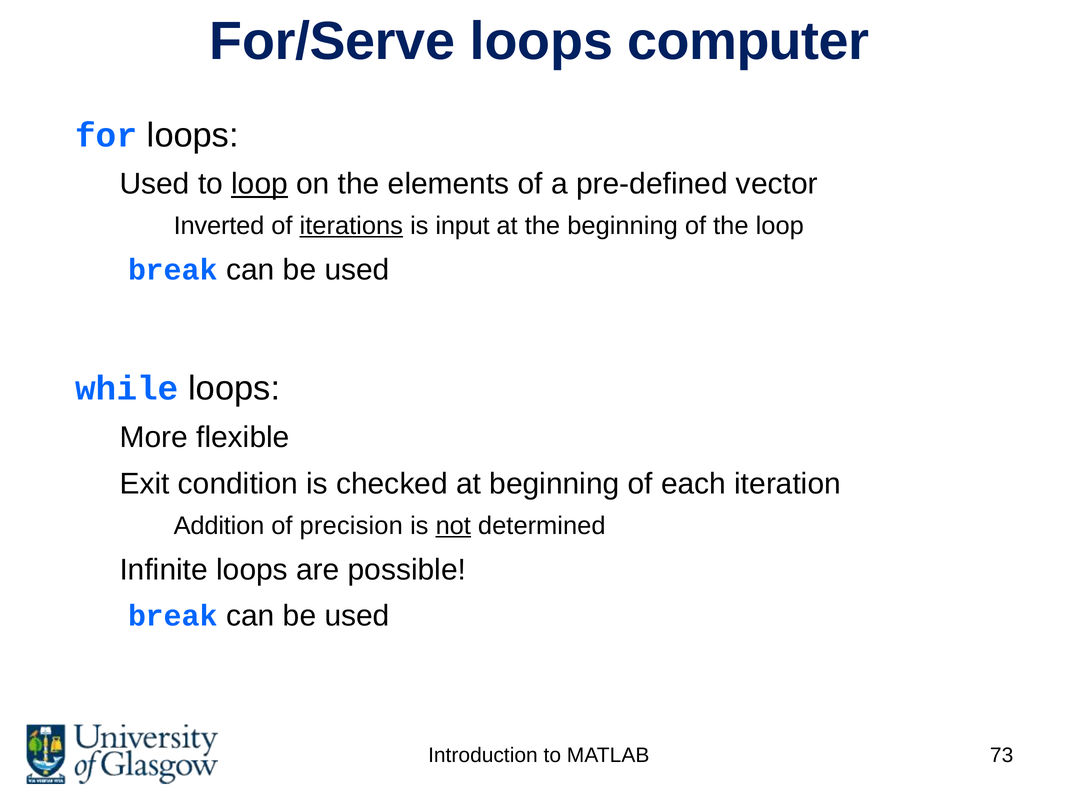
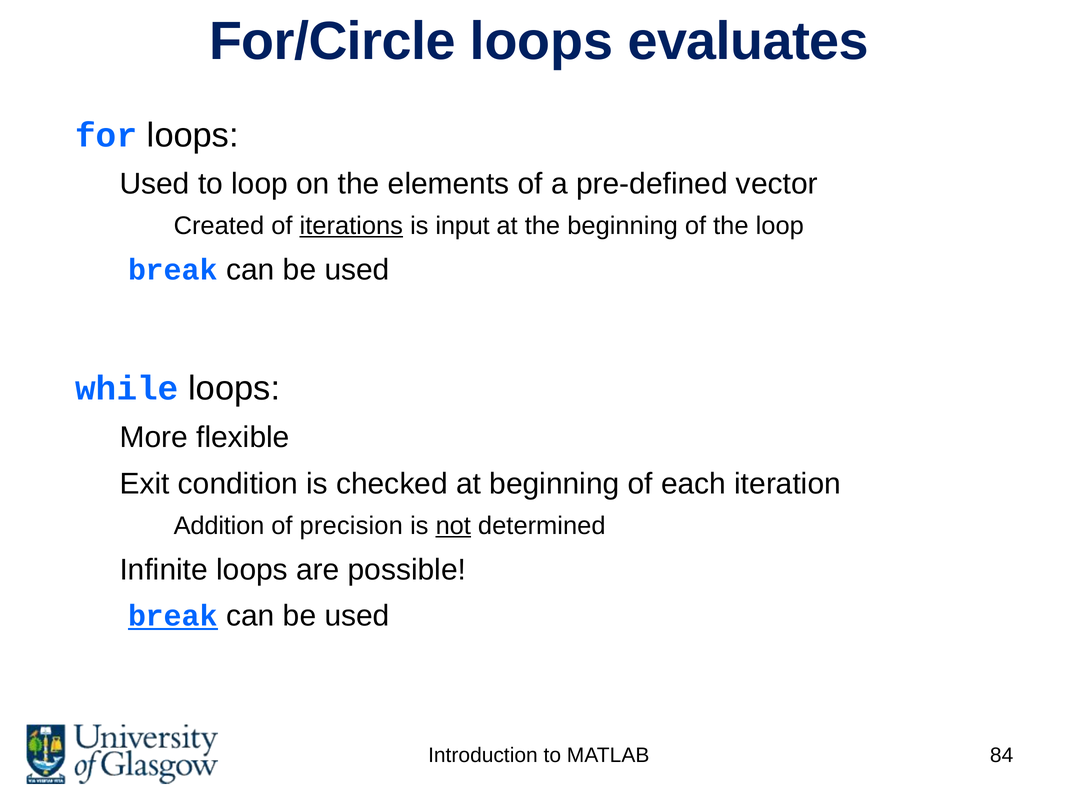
For/Serve: For/Serve -> For/Circle
computer: computer -> evaluates
loop at (260, 184) underline: present -> none
Inverted: Inverted -> Created
break at (173, 616) underline: none -> present
73: 73 -> 84
